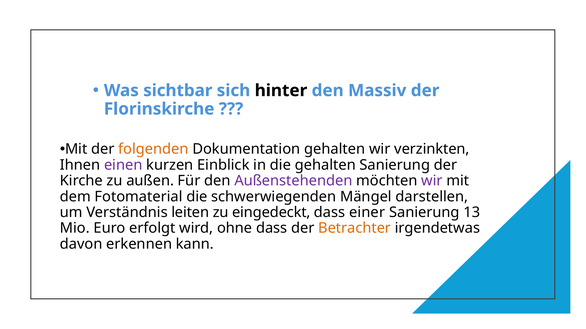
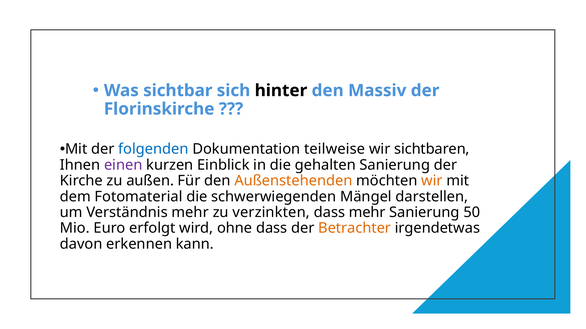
folgenden colour: orange -> blue
Dokumentation gehalten: gehalten -> teilweise
verzinkten: verzinkten -> sichtbaren
Außenstehenden colour: purple -> orange
wir at (432, 181) colour: purple -> orange
Verständnis leiten: leiten -> mehr
eingedeckt: eingedeckt -> verzinkten
dass einer: einer -> mehr
13: 13 -> 50
